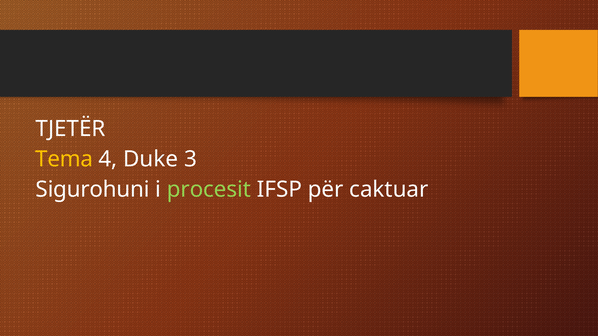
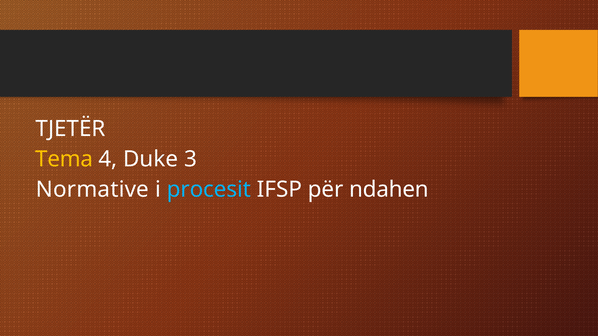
Sigurohuni: Sigurohuni -> Normative
procesit colour: light green -> light blue
caktuar: caktuar -> ndahen
